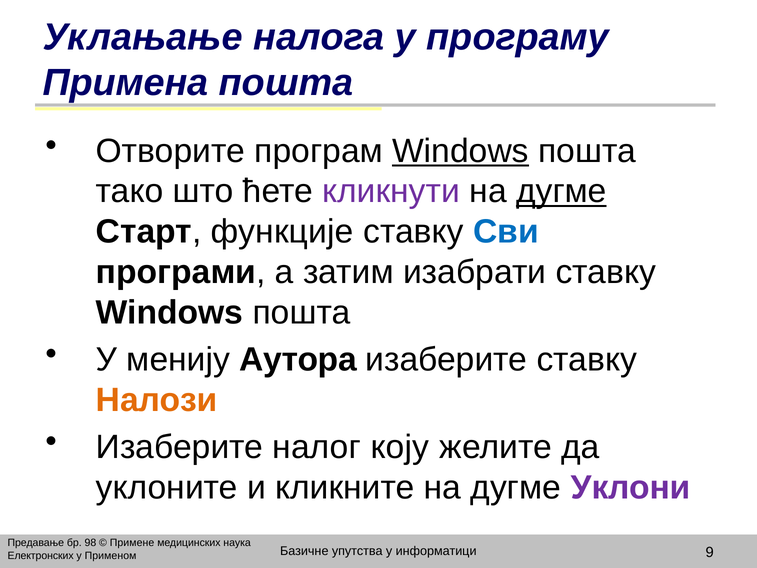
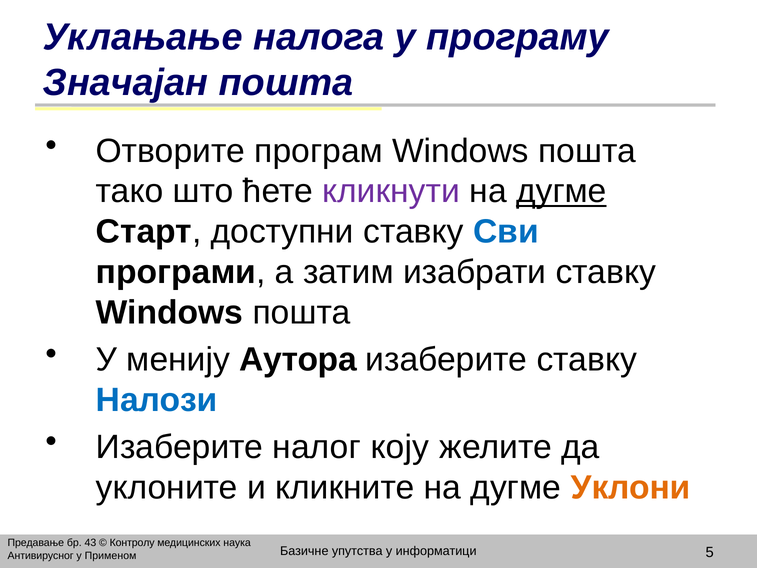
Примена: Примена -> Значајан
Windows at (460, 151) underline: present -> none
функције: функције -> доступни
Налози colour: orange -> blue
Уклони colour: purple -> orange
98: 98 -> 43
Примене: Примене -> Контролу
9: 9 -> 5
Електронских: Електронских -> Антивирусног
